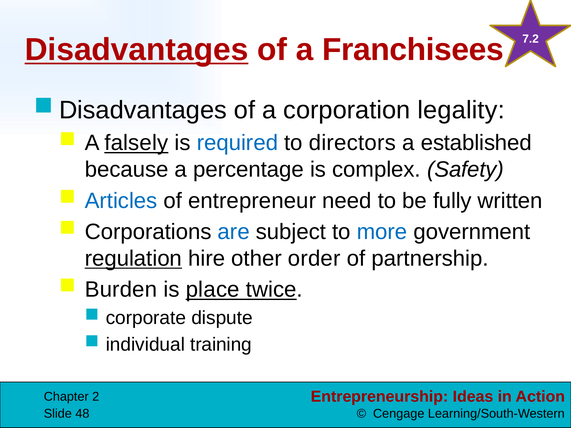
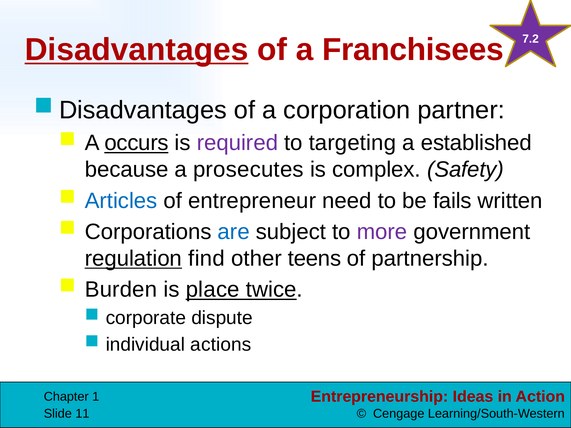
legality: legality -> partner
falsely: falsely -> occurs
required colour: blue -> purple
directors: directors -> targeting
percentage: percentage -> prosecutes
fully: fully -> fails
more colour: blue -> purple
hire: hire -> find
order: order -> teens
training: training -> actions
2: 2 -> 1
48: 48 -> 11
